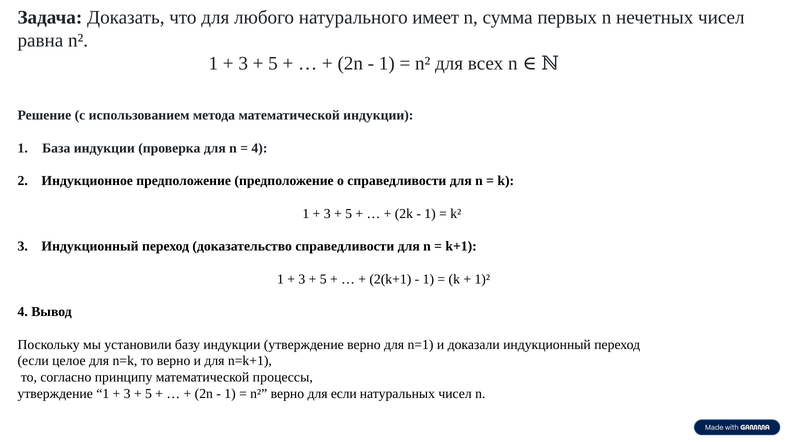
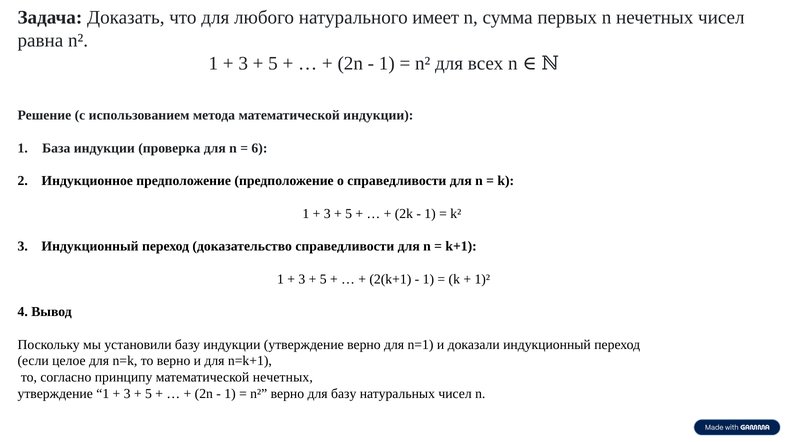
4 at (259, 148): 4 -> 6
математической процессы: процессы -> нечетных
для если: если -> базу
